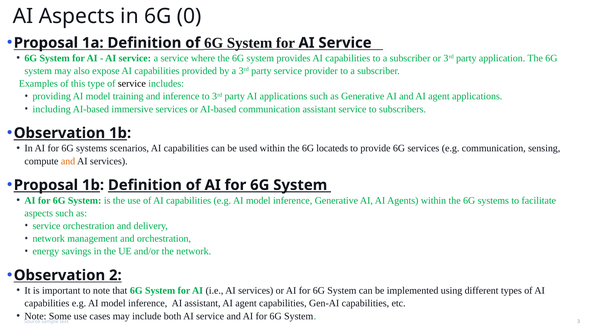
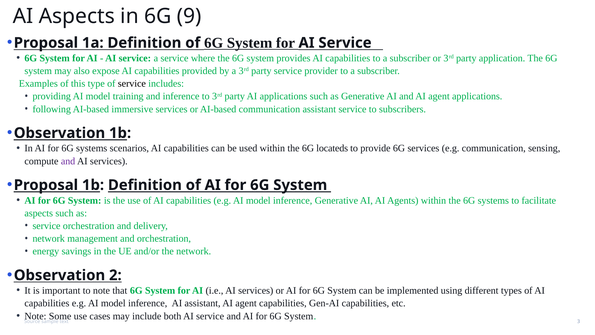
0: 0 -> 9
including: including -> following
and at (68, 161) colour: orange -> purple
